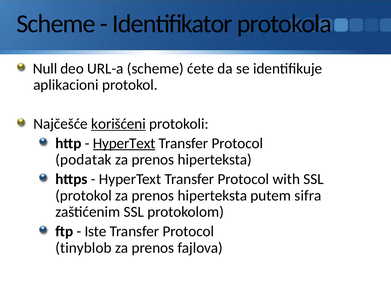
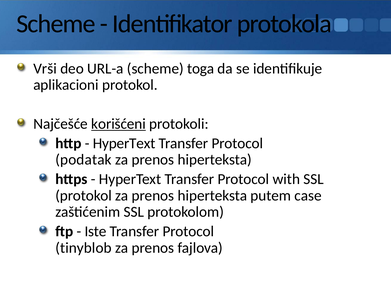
Null: Null -> Vrši
ćete: ćete -> toga
HyperText at (124, 143) underline: present -> none
sifra: sifra -> case
